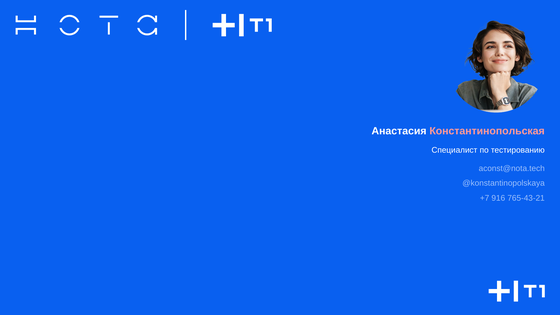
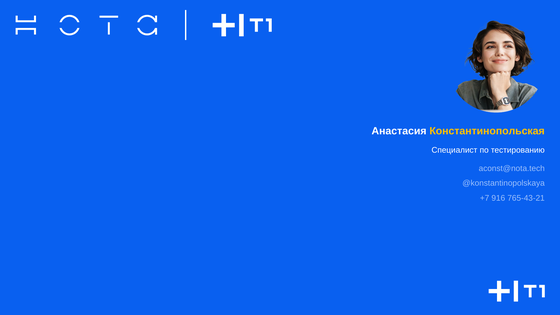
Константинопольская colour: pink -> yellow
